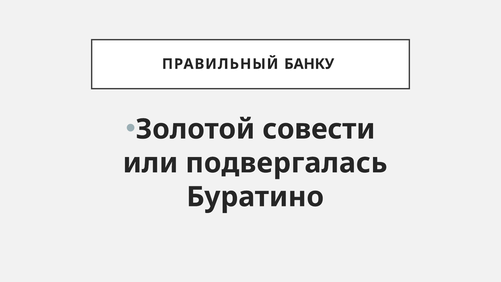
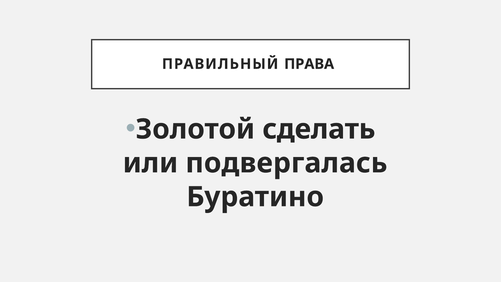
БАНКУ: БАНКУ -> ПРАВА
совести: совести -> сделать
